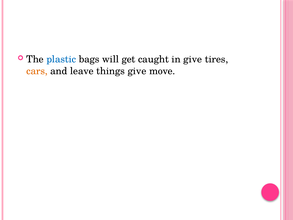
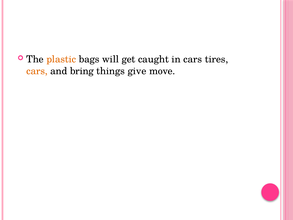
plastic colour: blue -> orange
in give: give -> cars
leave: leave -> bring
